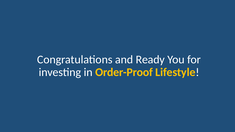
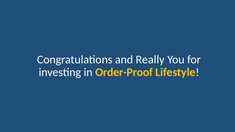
Ready: Ready -> Really
